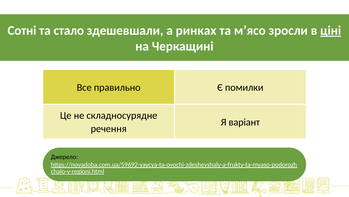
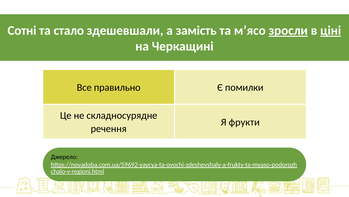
ринках: ринках -> замість
зросли underline: none -> present
варіант: варіант -> фрукти
